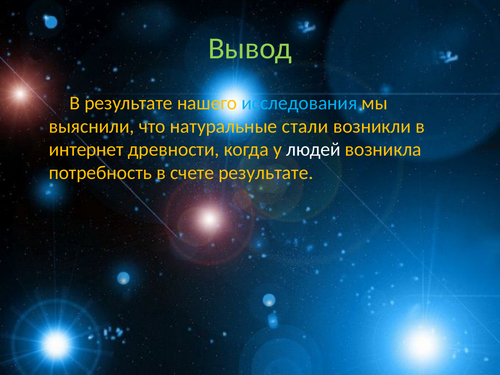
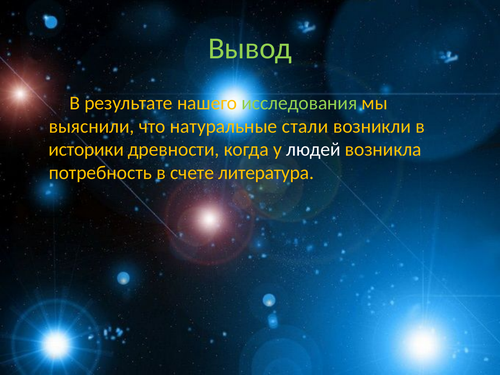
исследования colour: light blue -> light green
интернет: интернет -> историки
счете результате: результате -> литература
